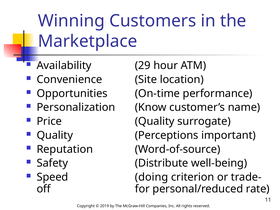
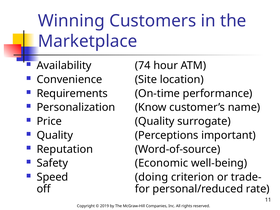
29: 29 -> 74
Opportunities: Opportunities -> Requirements
Distribute: Distribute -> Economic
